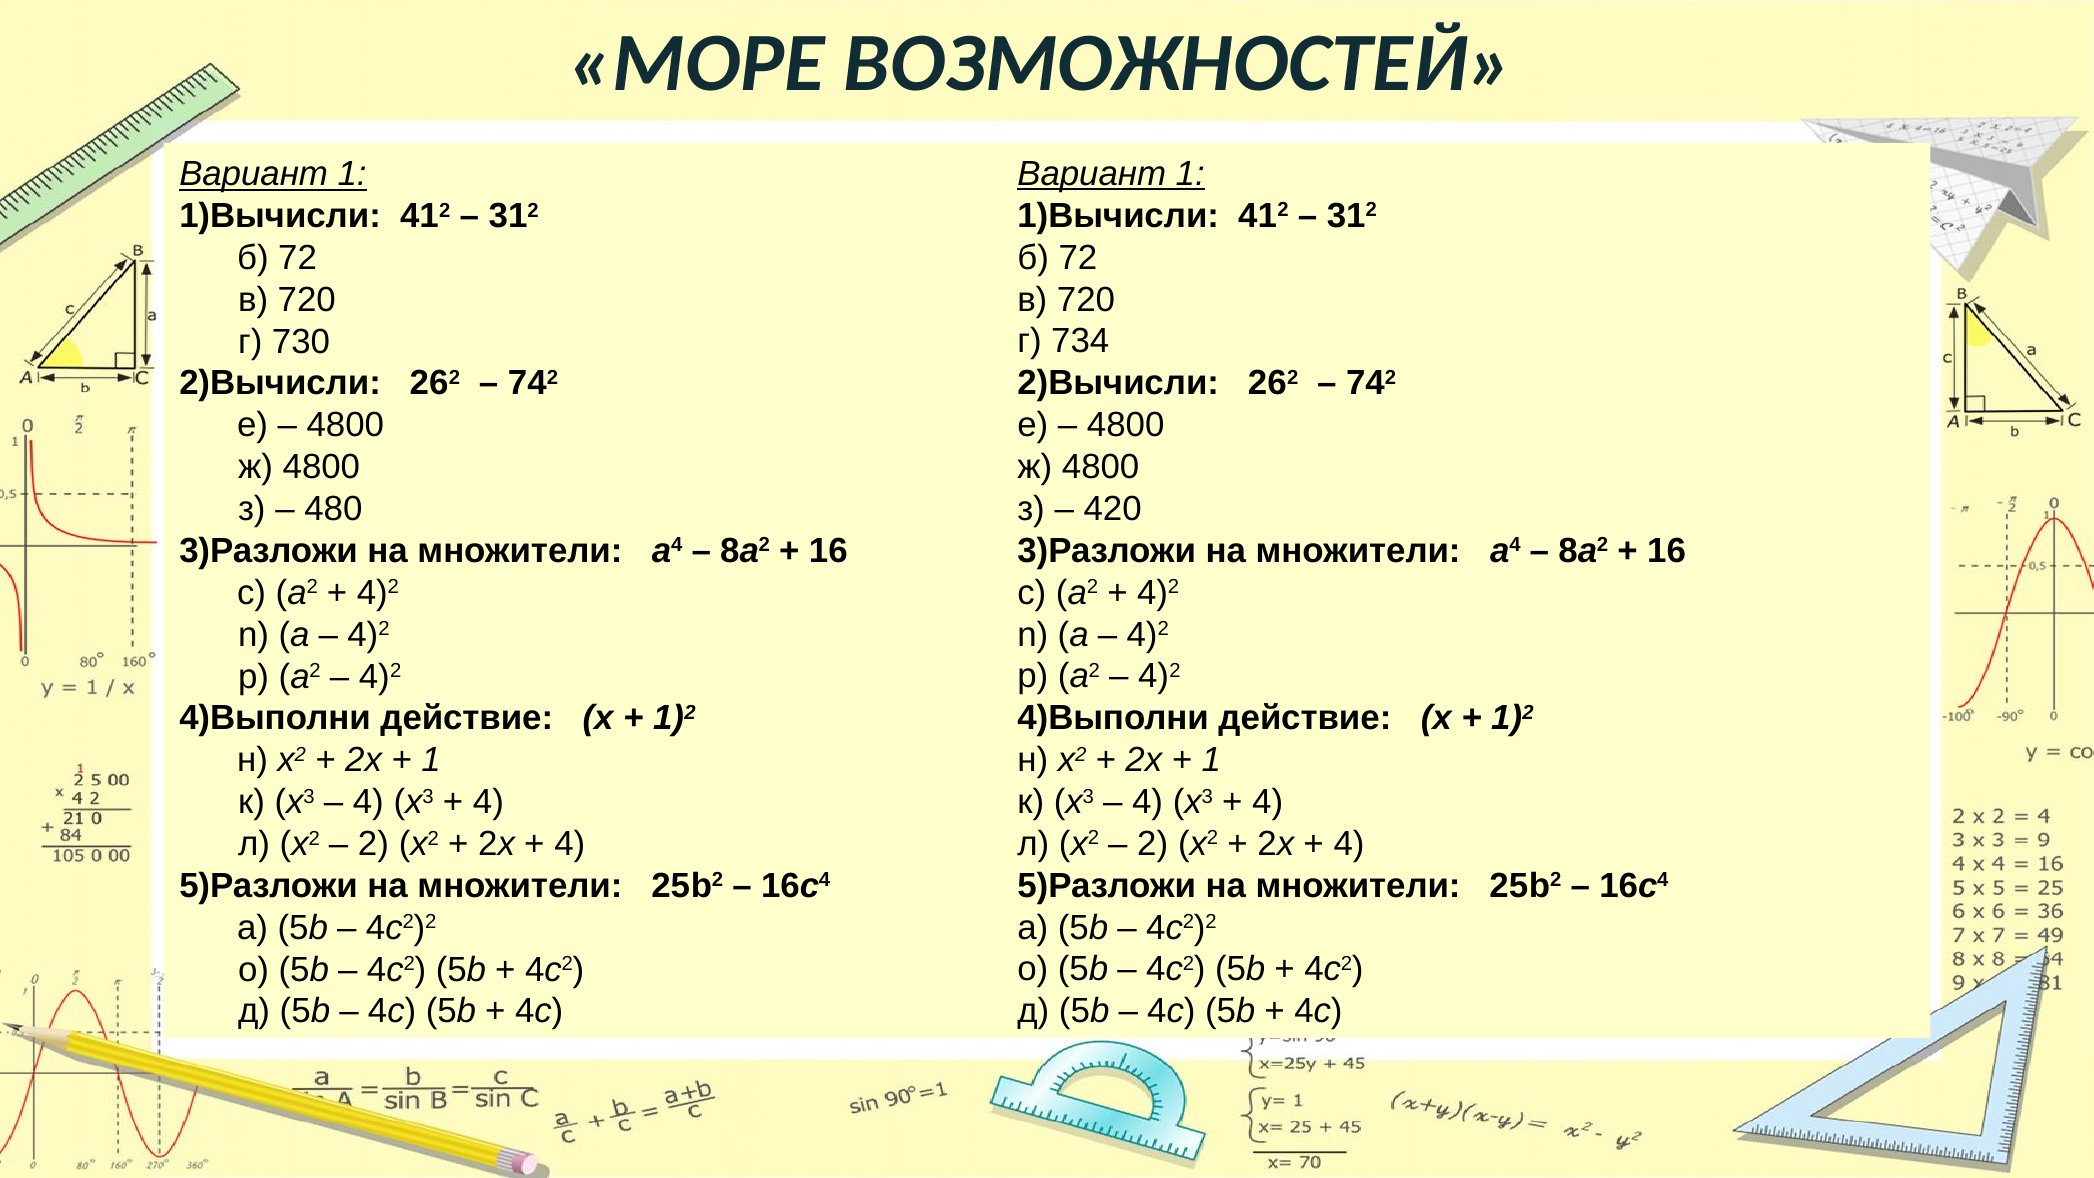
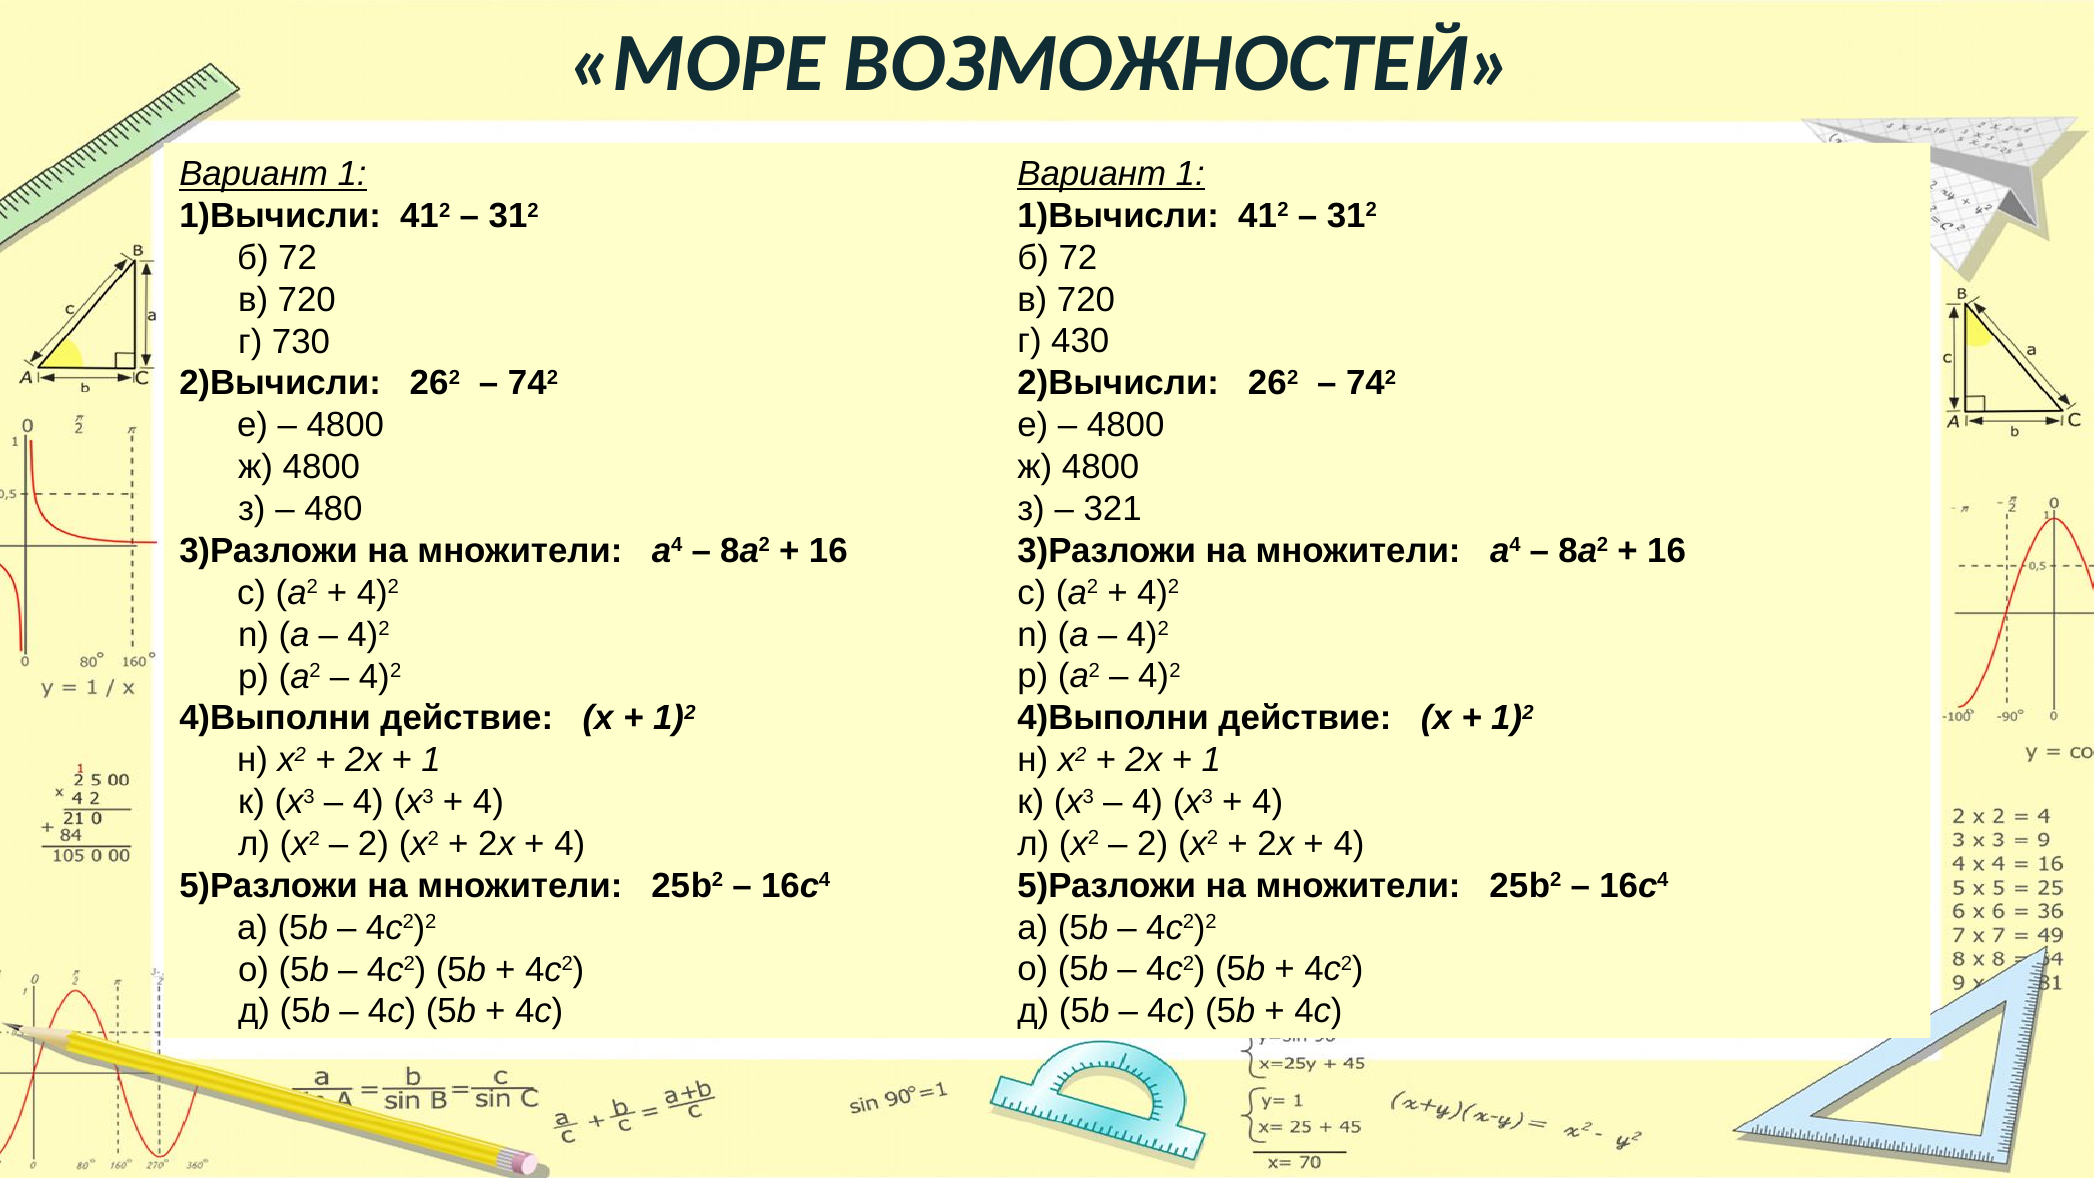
734: 734 -> 430
420: 420 -> 321
